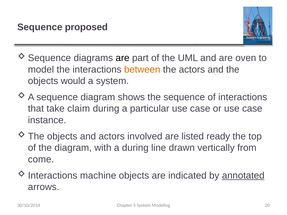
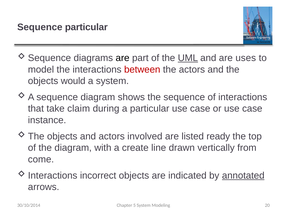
Sequence proposed: proposed -> particular
UML underline: none -> present
oven: oven -> uses
between colour: orange -> red
a during: during -> create
machine: machine -> incorrect
